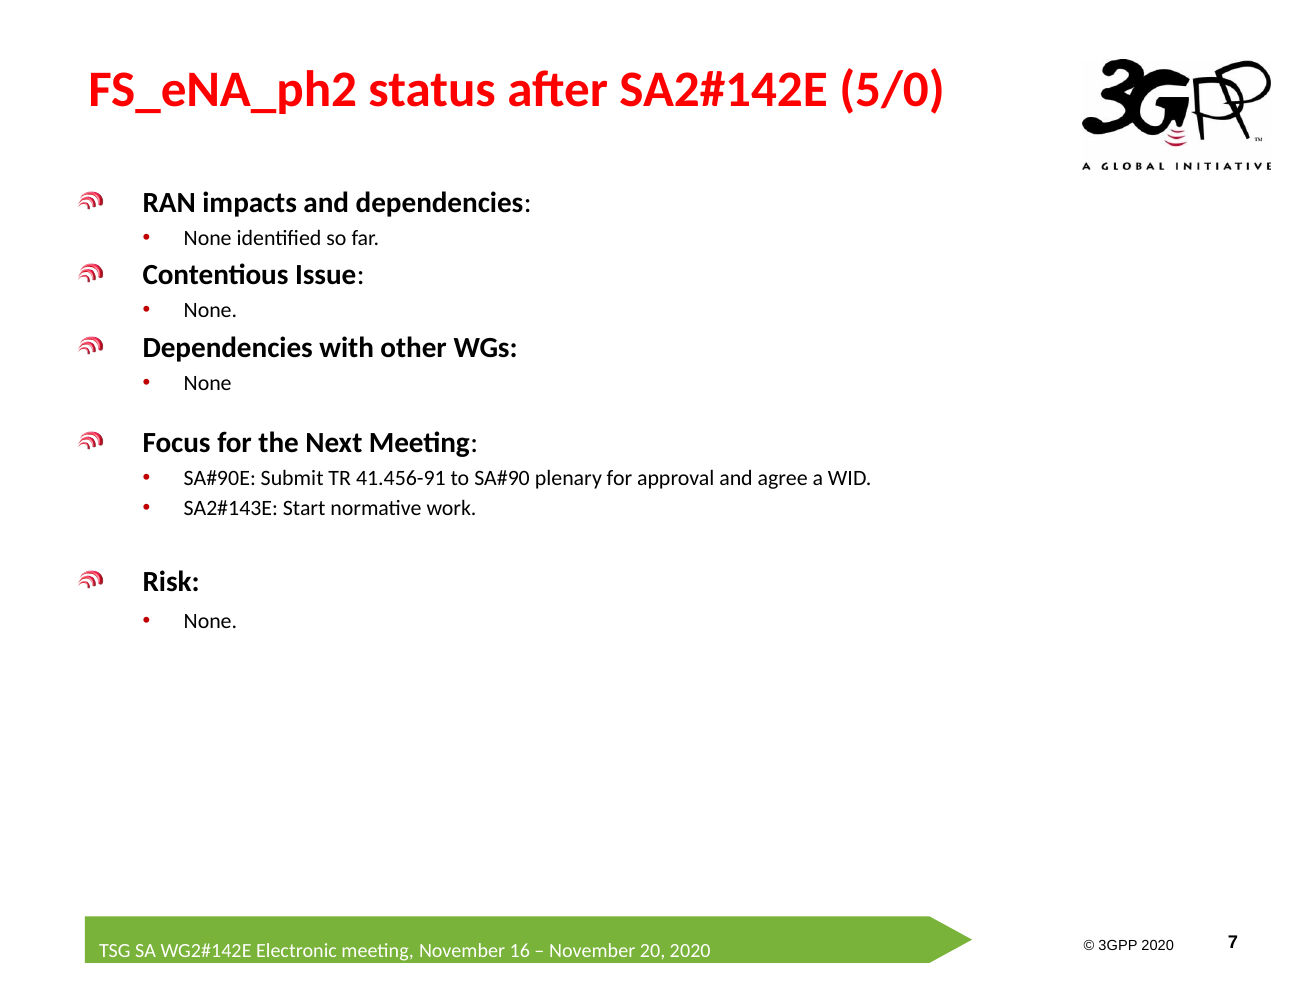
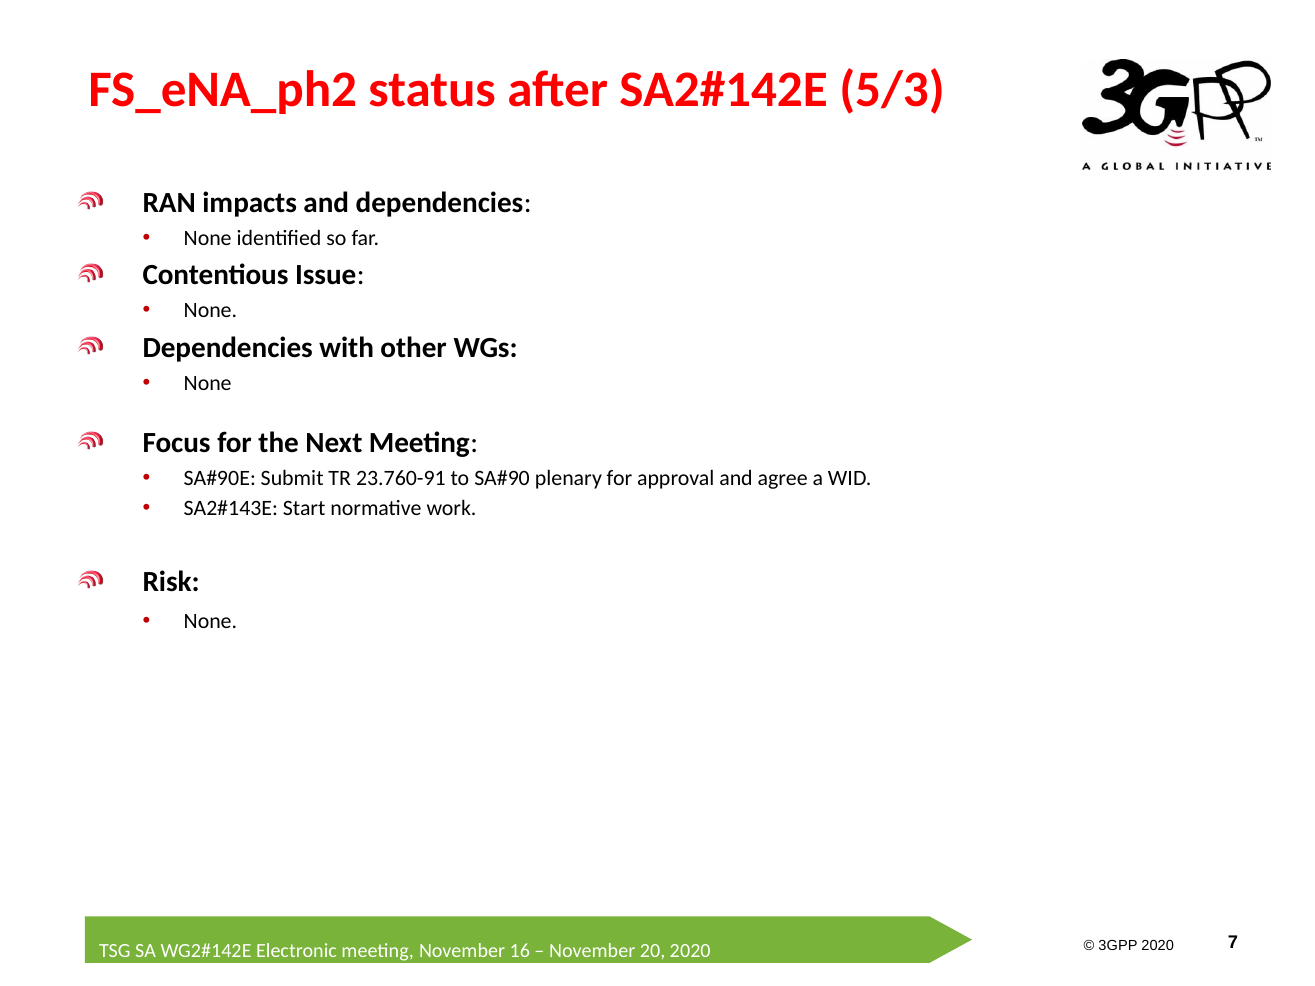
5/0: 5/0 -> 5/3
41.456-91: 41.456-91 -> 23.760-91
